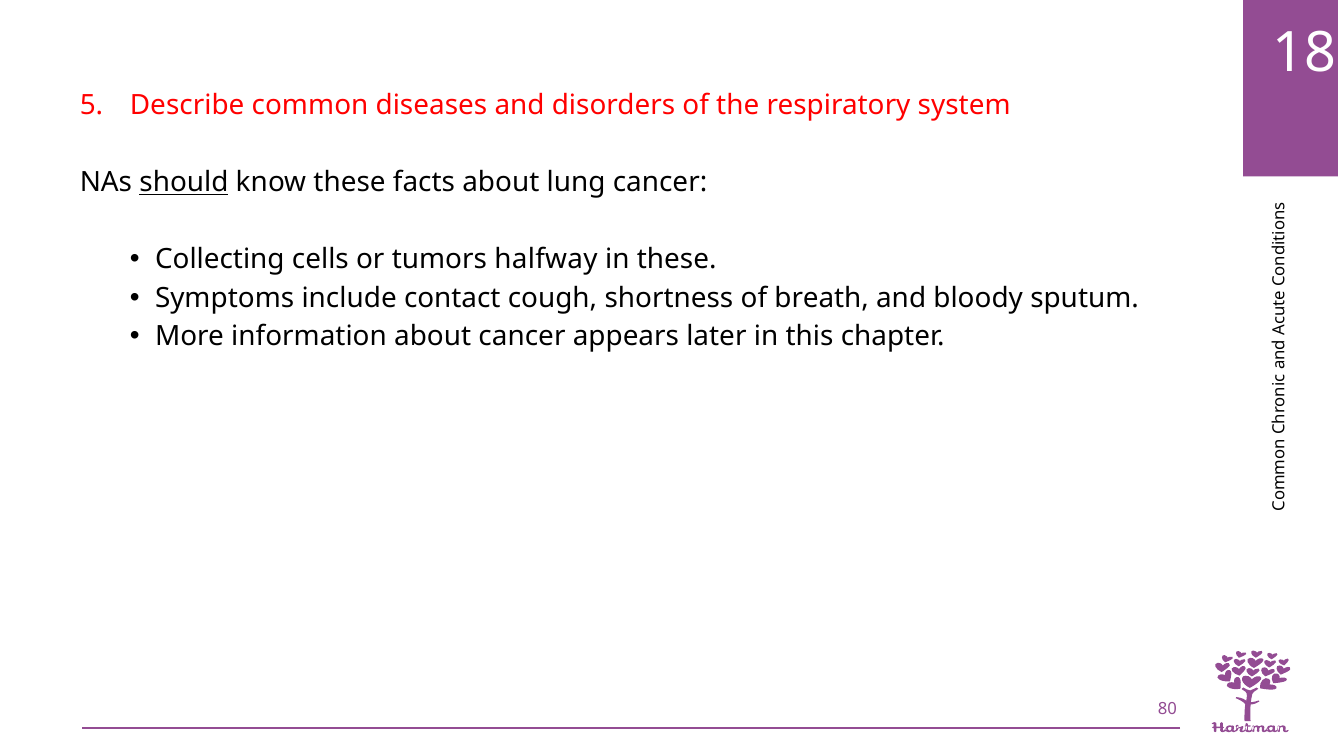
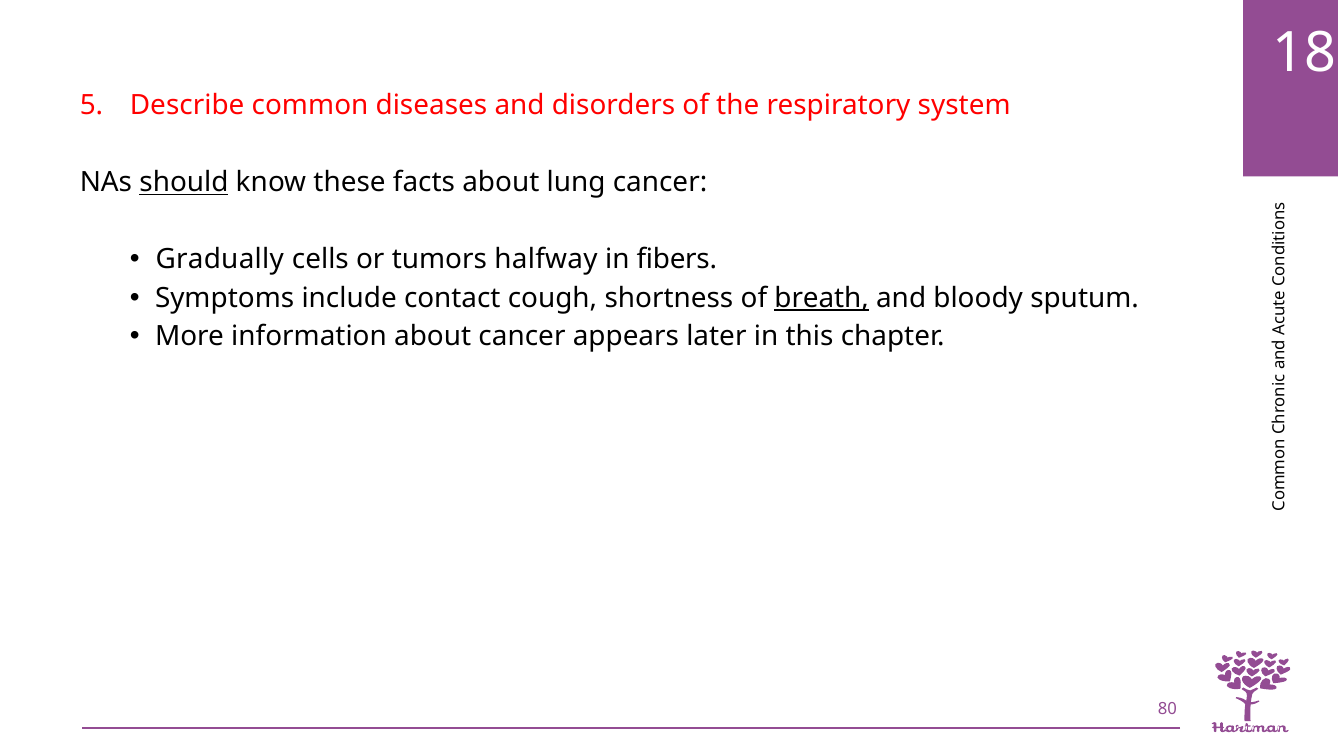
Collecting: Collecting -> Gradually
in these: these -> fibers
breath underline: none -> present
